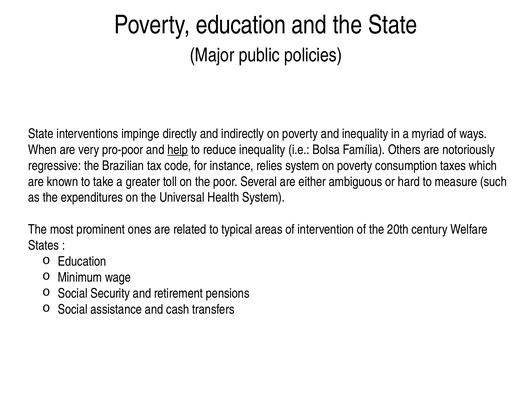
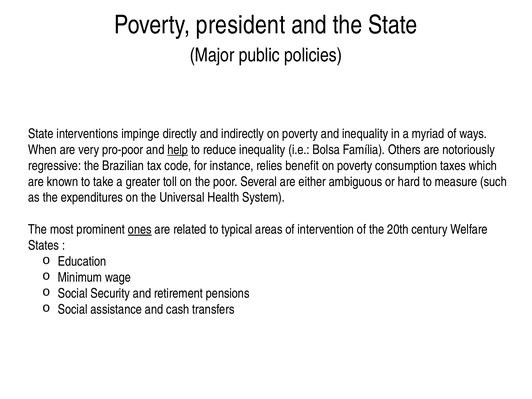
Poverty education: education -> president
relies system: system -> benefit
ones underline: none -> present
